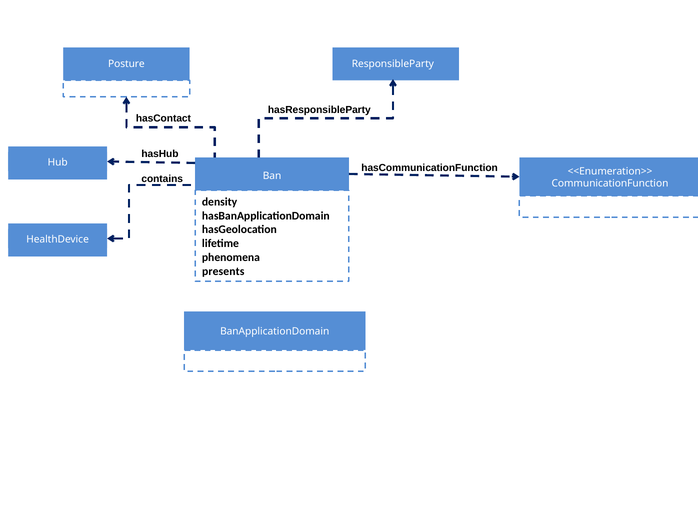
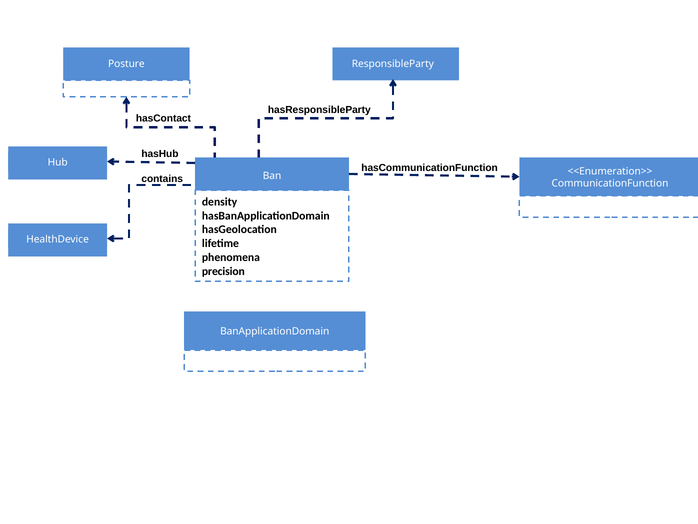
presents: presents -> precision
